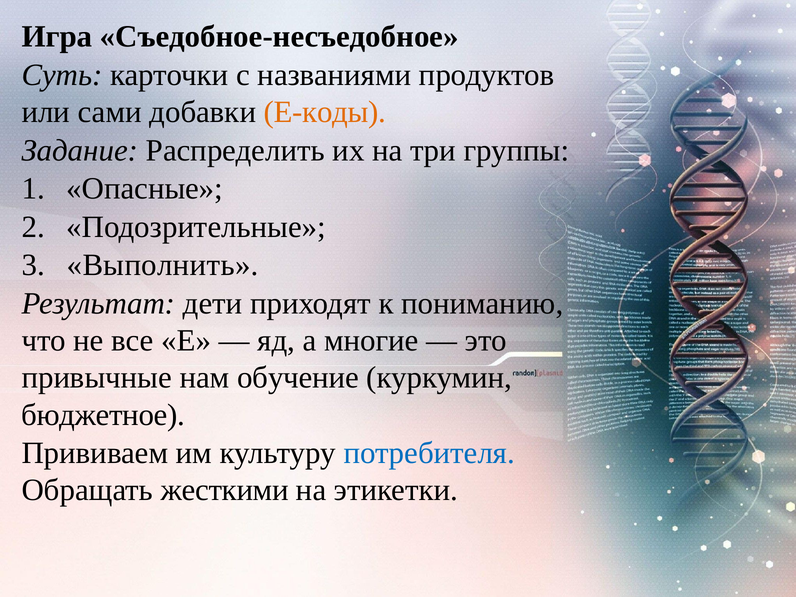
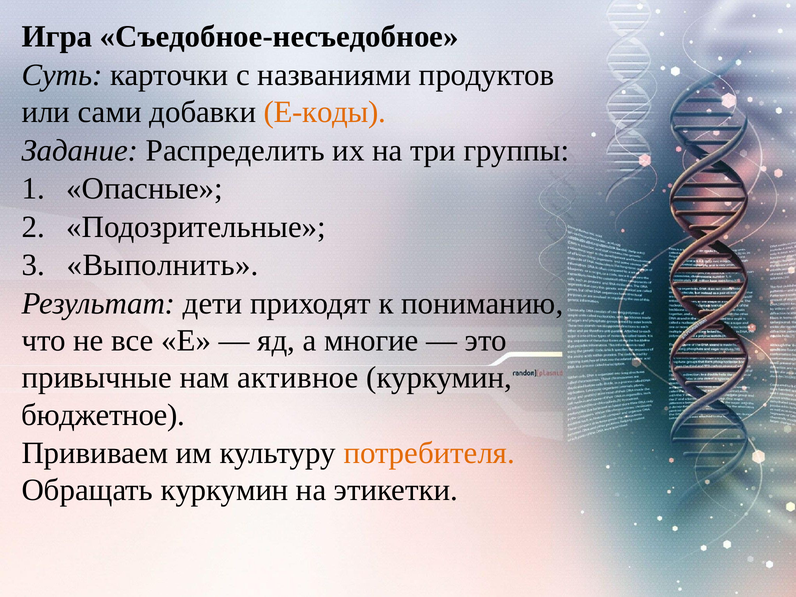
обучение: обучение -> активное
потребителя colour: blue -> orange
Обращать жесткими: жесткими -> куркумин
